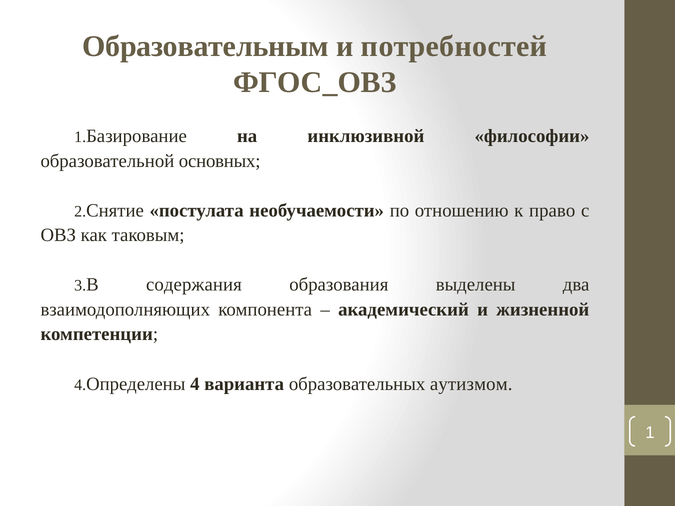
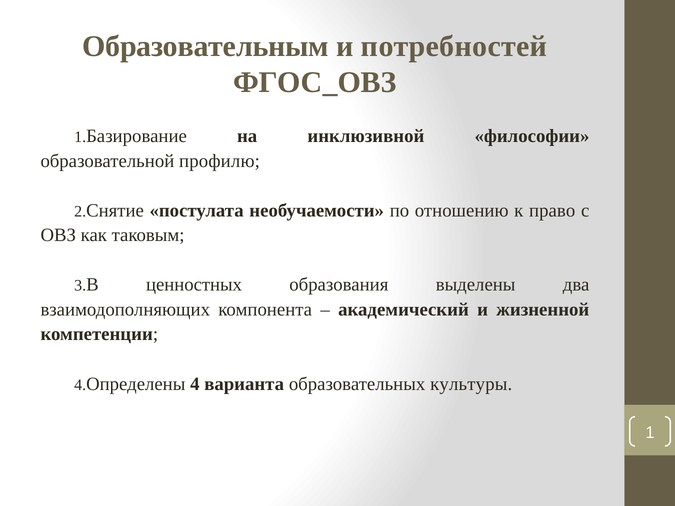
основных: основных -> профилю
содержания: содержания -> ценностных
аутизмом: аутизмом -> культуры
